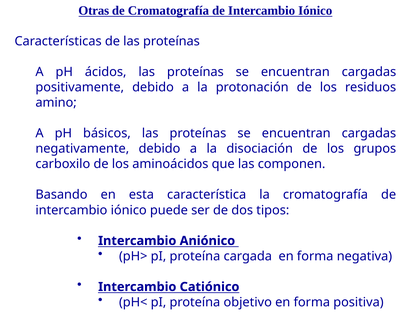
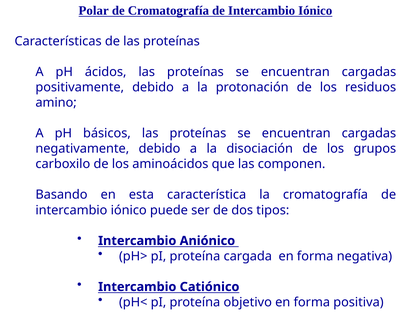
Otras: Otras -> Polar
